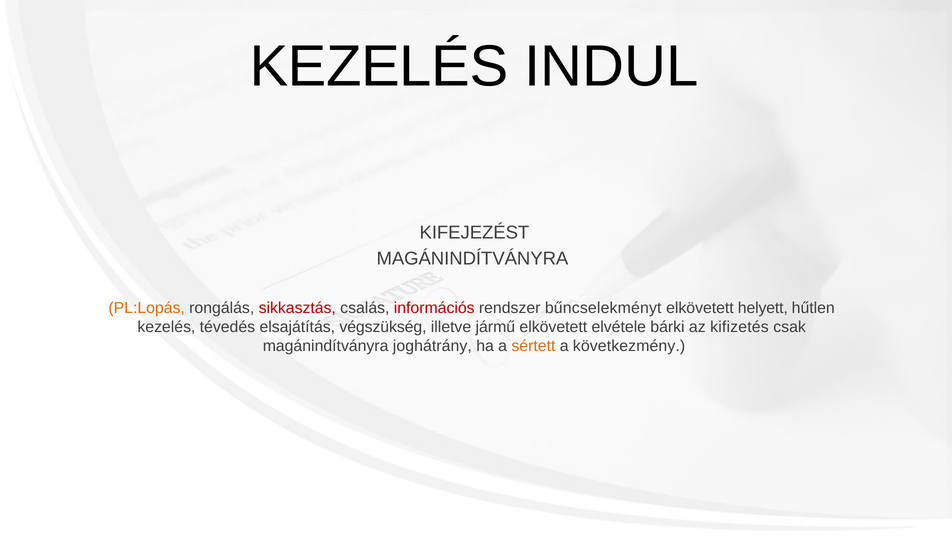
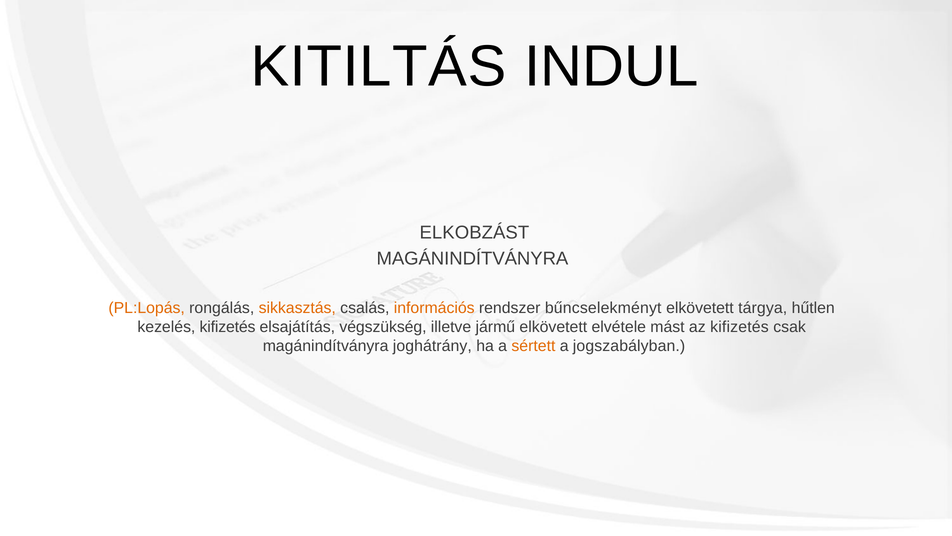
KEZELÉS at (379, 66): KEZELÉS -> KITILTÁS
KIFEJEZÉST: KIFEJEZÉST -> ELKOBZÁST
sikkasztás colour: red -> orange
információs colour: red -> orange
helyett: helyett -> tárgya
kezelés tévedés: tévedés -> kifizetés
bárki: bárki -> mást
következmény: következmény -> jogszabályban
